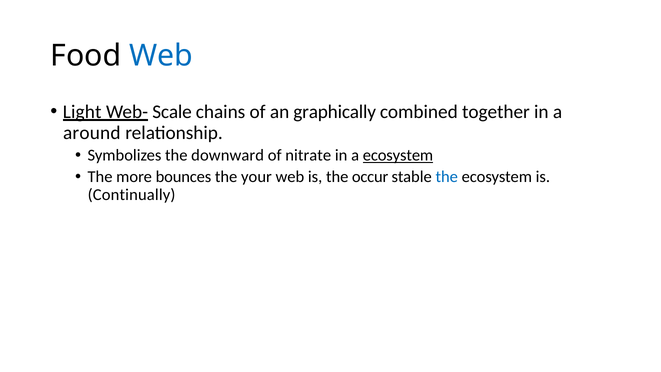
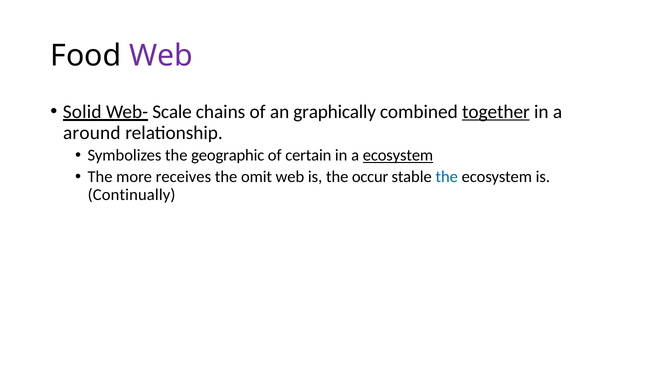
Web at (161, 56) colour: blue -> purple
Light: Light -> Solid
together underline: none -> present
downward: downward -> geographic
nitrate: nitrate -> certain
bounces: bounces -> receives
your: your -> omit
